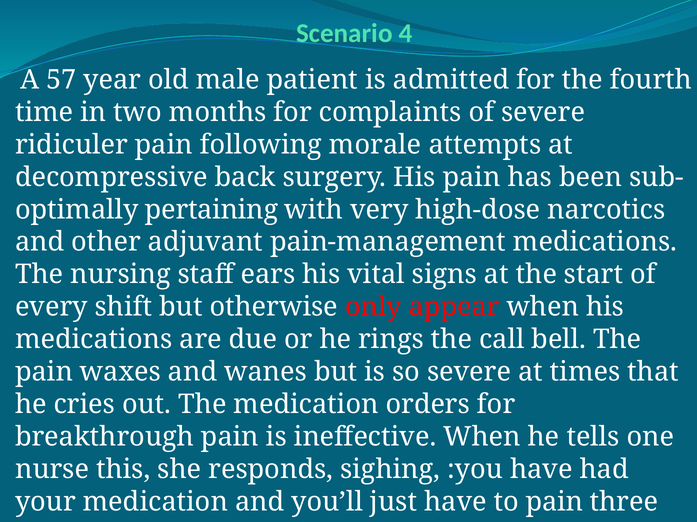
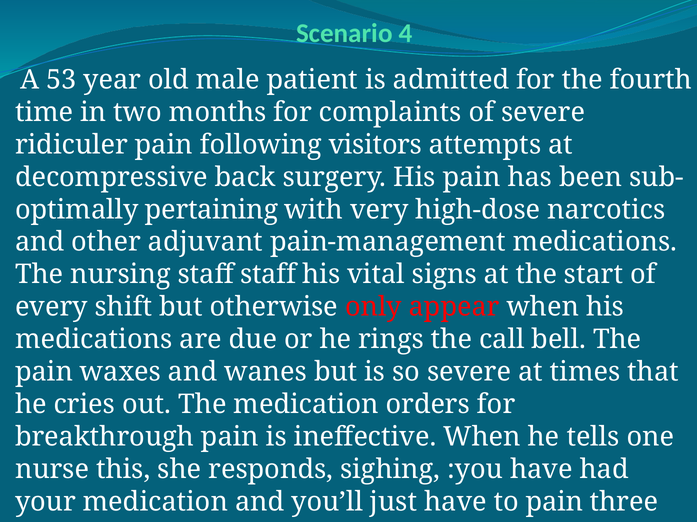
57: 57 -> 53
morale: morale -> visitors
staff ears: ears -> staff
